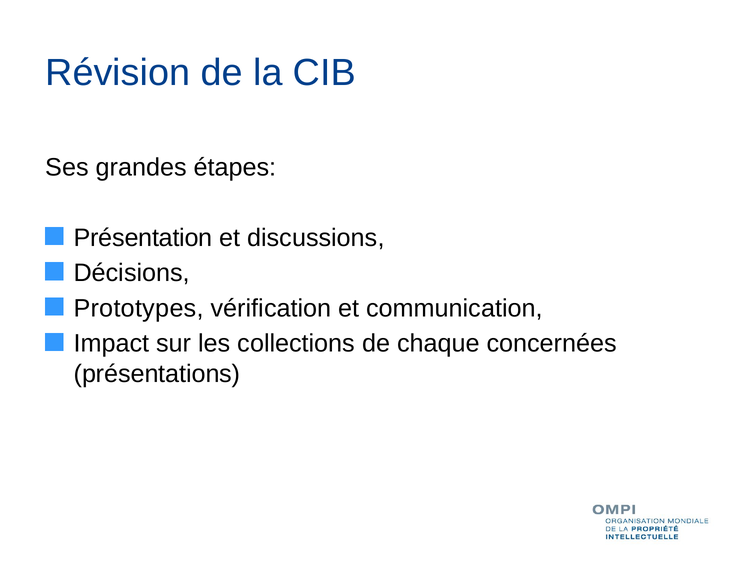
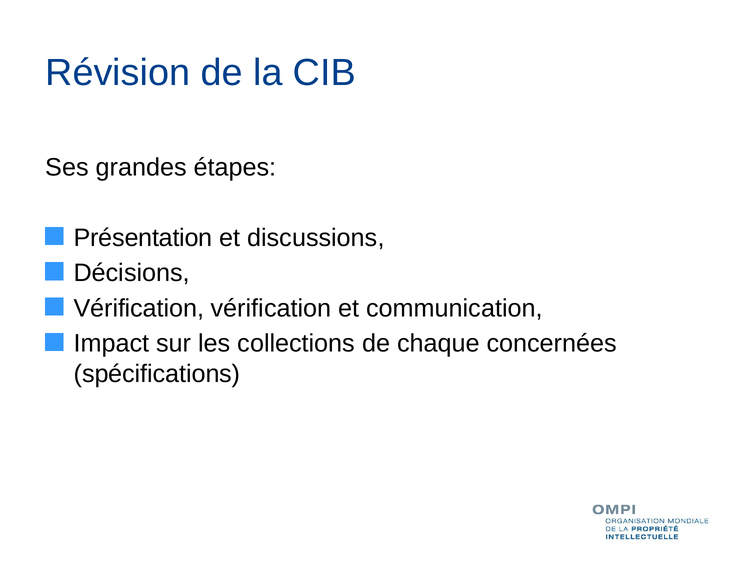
Prototypes at (139, 308): Prototypes -> Vérification
présentations: présentations -> spécifications
